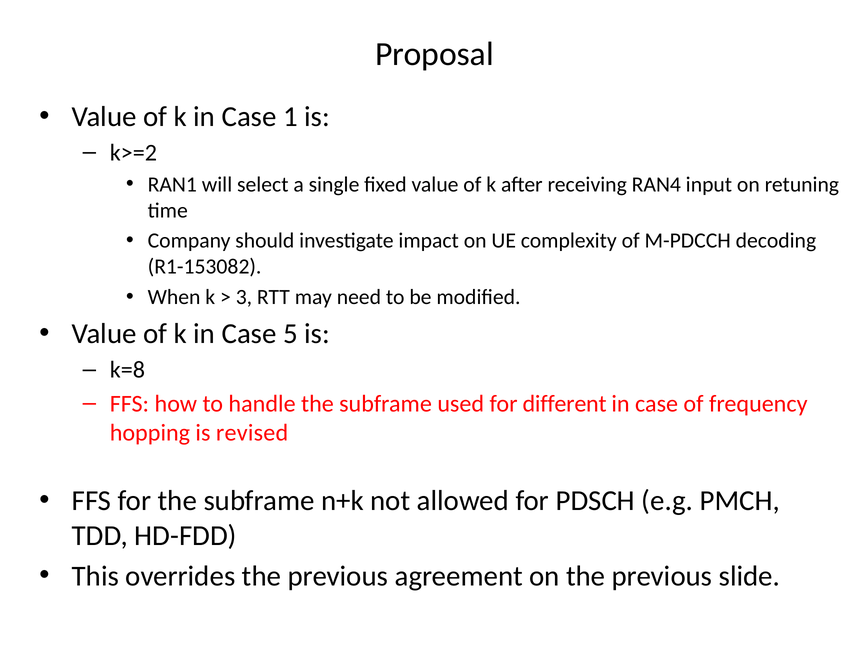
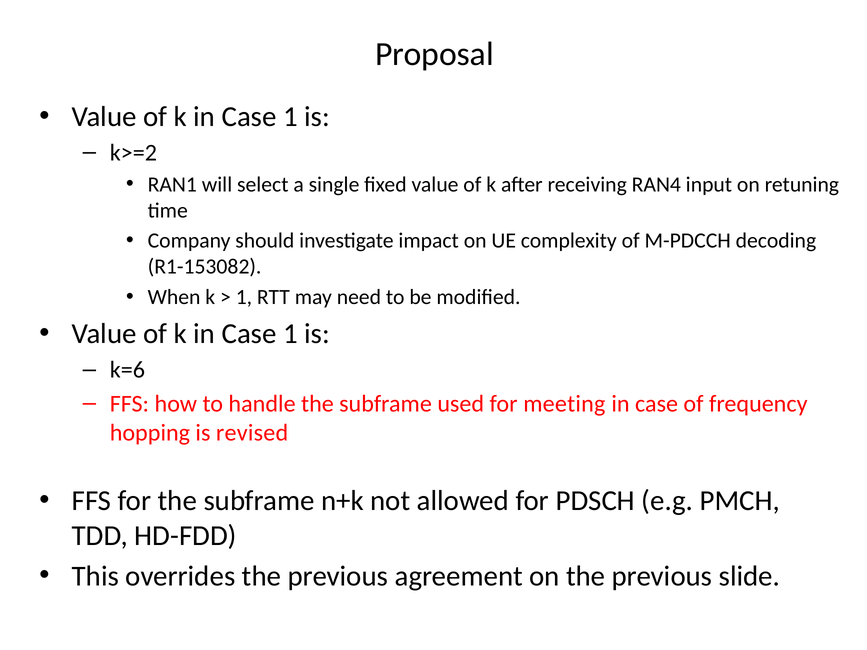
3 at (244, 297): 3 -> 1
5 at (290, 334): 5 -> 1
k=8: k=8 -> k=6
different: different -> meeting
